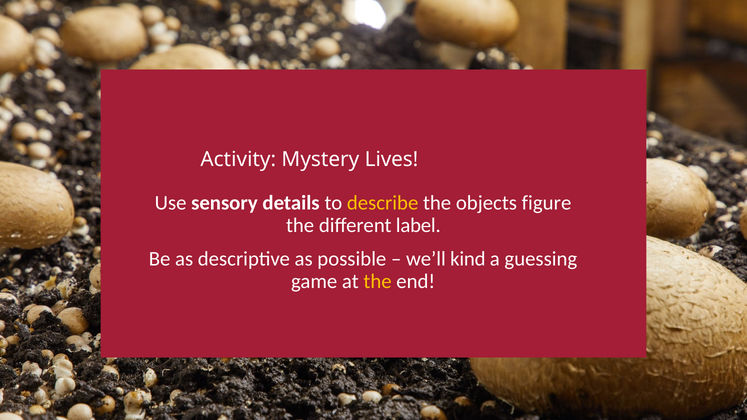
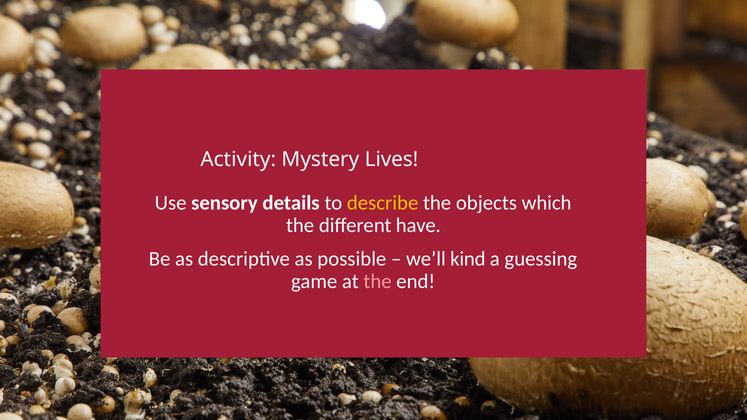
figure: figure -> which
label: label -> have
the at (378, 281) colour: yellow -> pink
